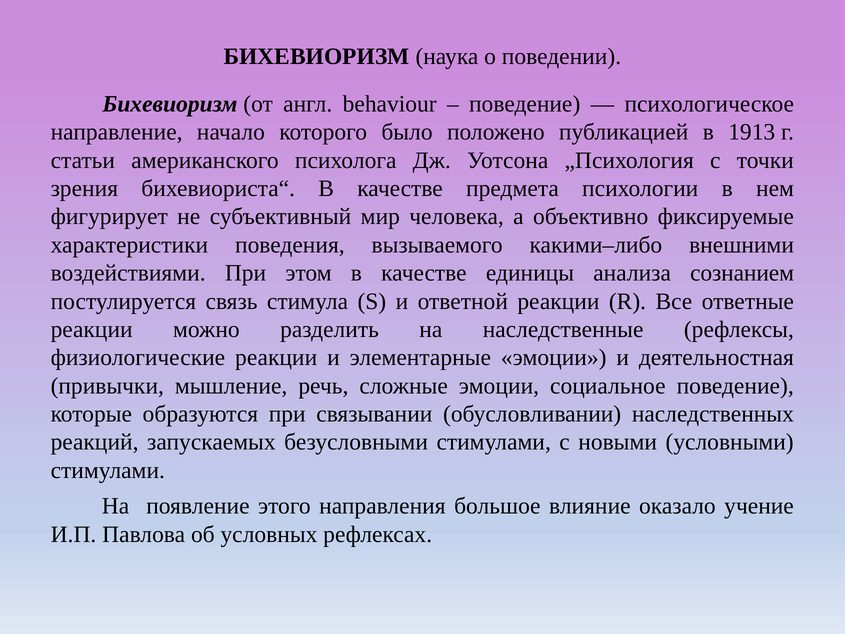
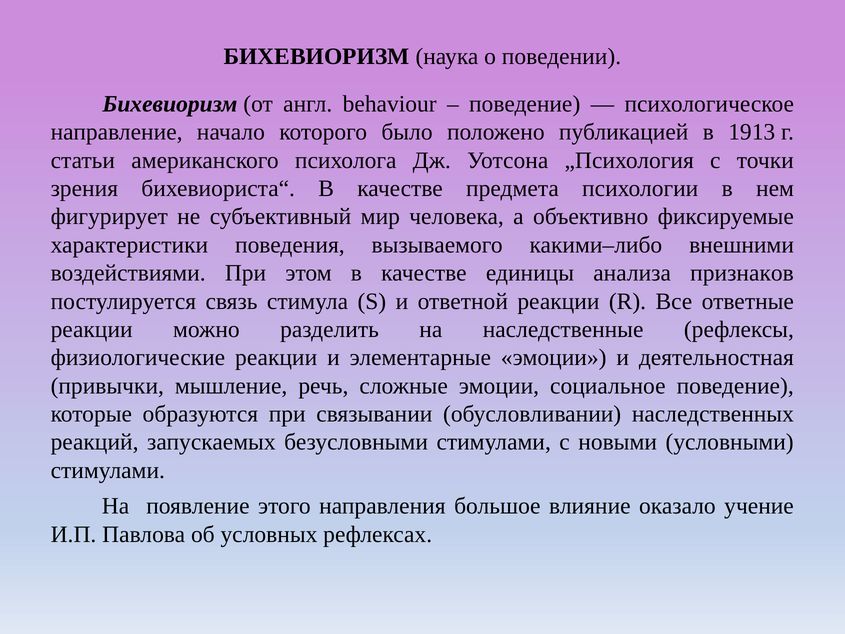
сознанием: сознанием -> признаков
